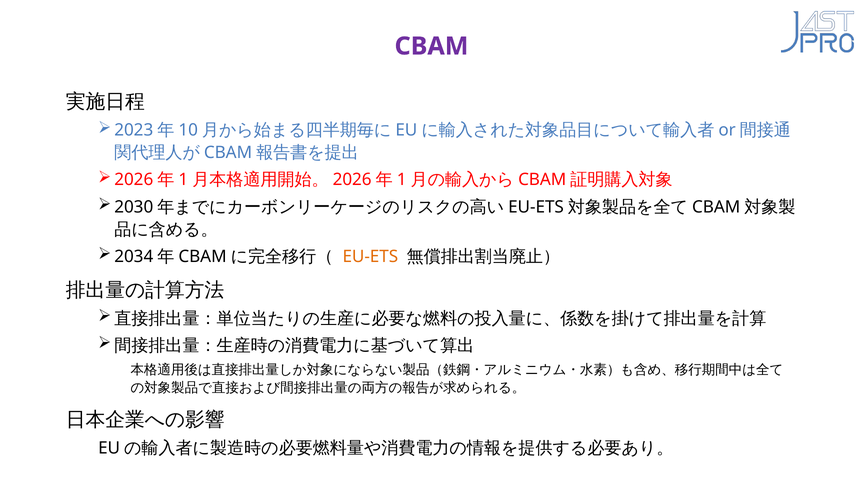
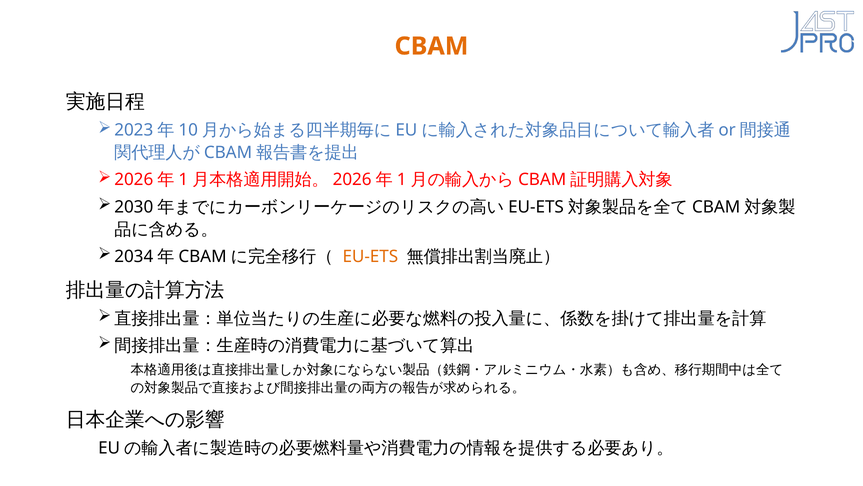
CBAM colour: purple -> orange
